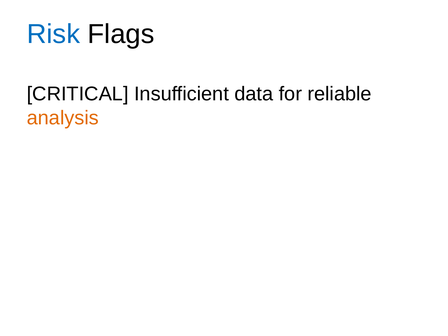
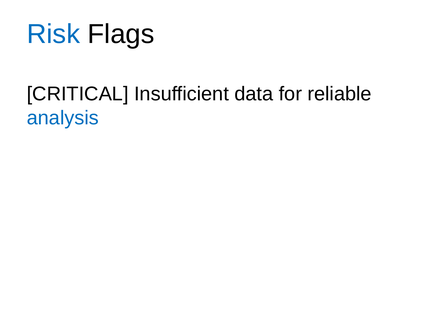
analysis colour: orange -> blue
